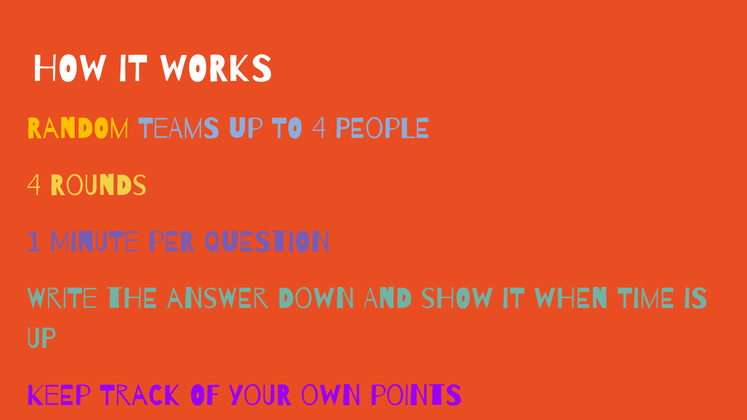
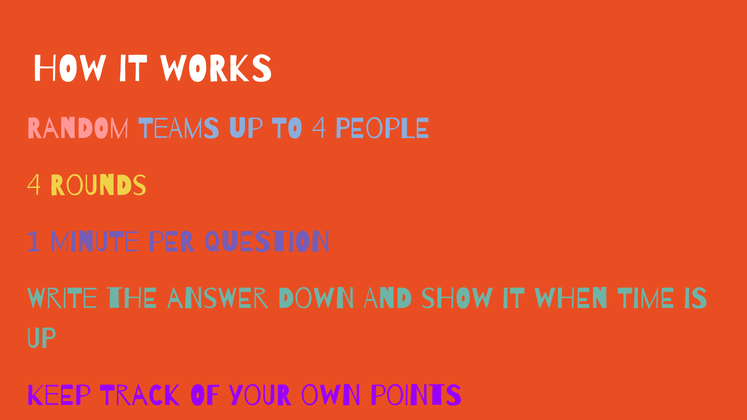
Random colour: yellow -> pink
